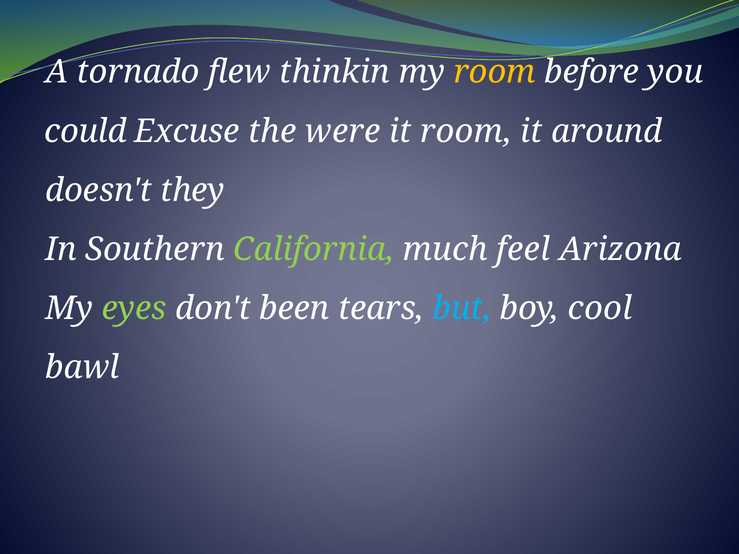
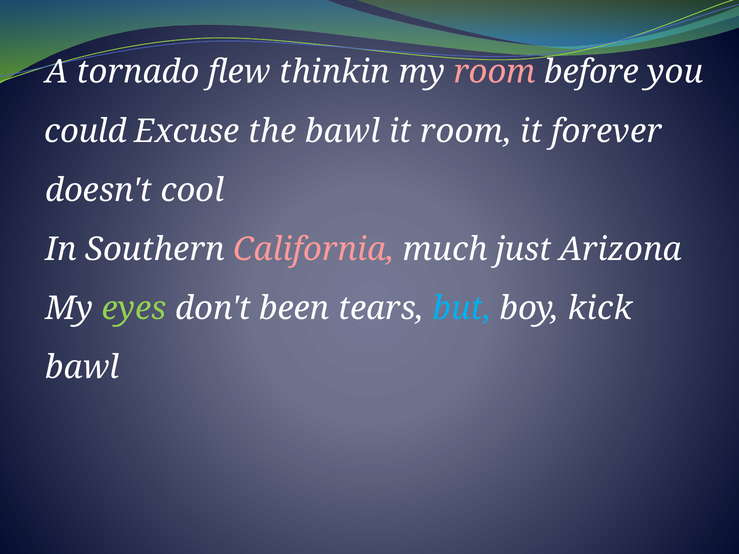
room at (495, 72) colour: yellow -> pink
the were: were -> bawl
around: around -> forever
they: they -> cool
California colour: light green -> pink
feel: feel -> just
cool: cool -> kick
